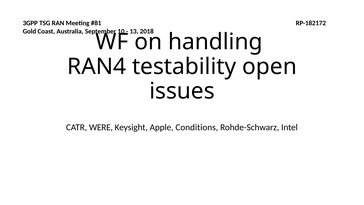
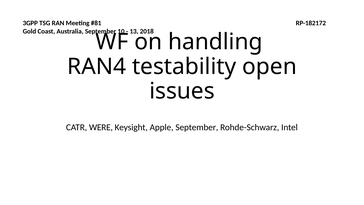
Apple Conditions: Conditions -> September
